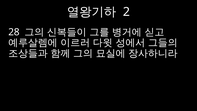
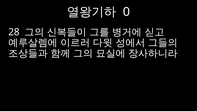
2: 2 -> 0
